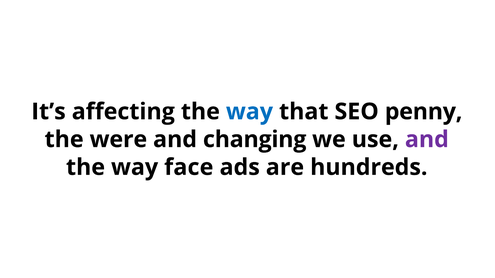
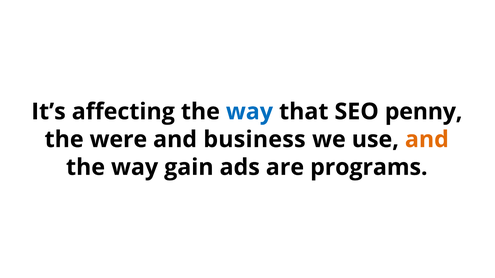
changing: changing -> business
and at (427, 140) colour: purple -> orange
face: face -> gain
hundreds: hundreds -> programs
